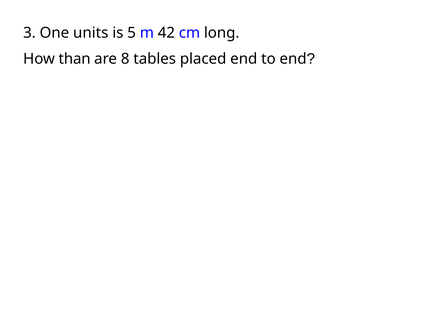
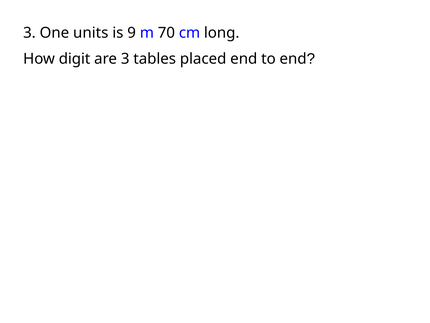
5: 5 -> 9
42: 42 -> 70
than: than -> digit
are 8: 8 -> 3
